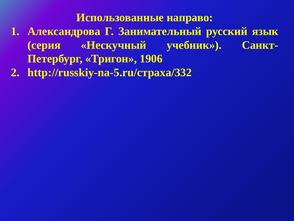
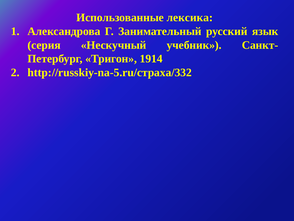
направо: направо -> лексика
1906: 1906 -> 1914
